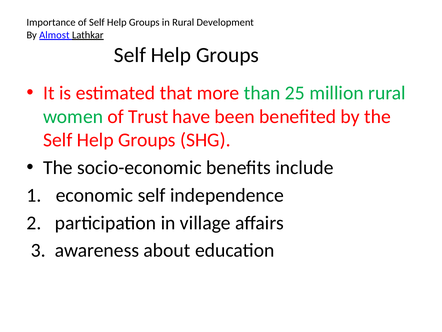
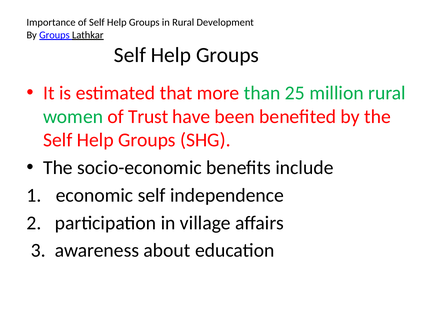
By Almost: Almost -> Groups
